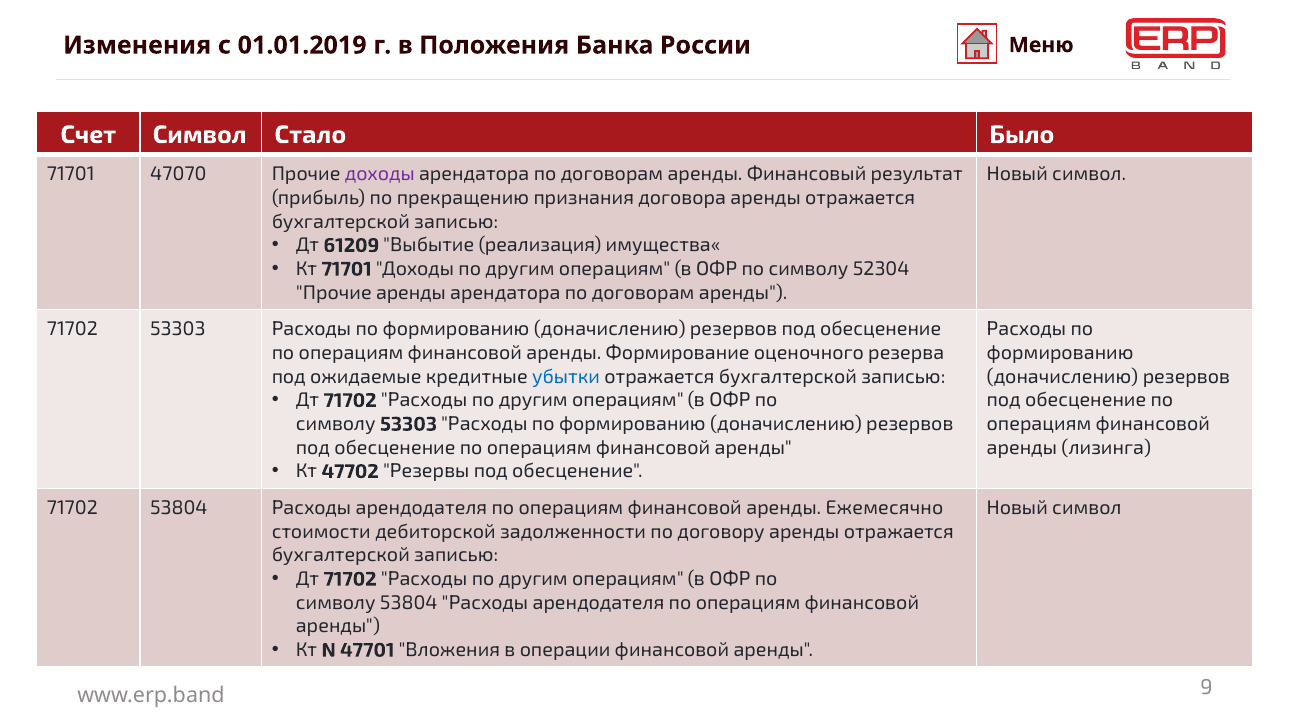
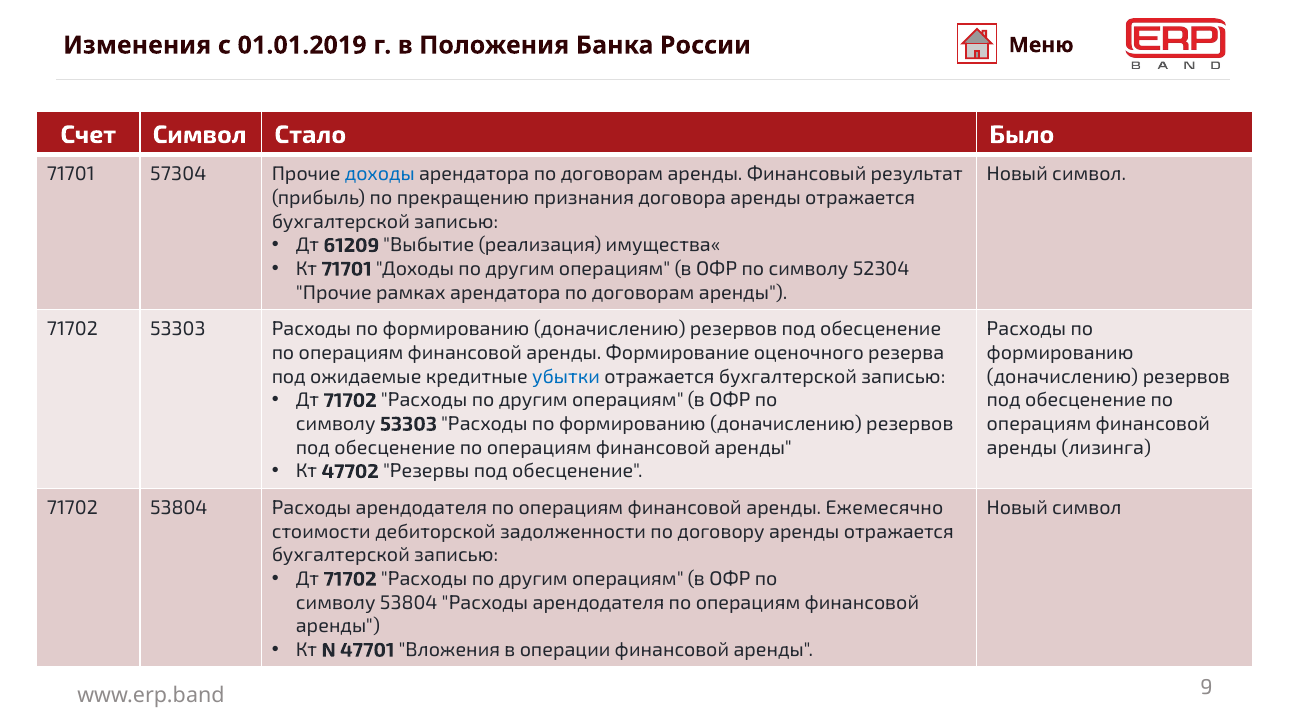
47070: 47070 -> 57304
доходы at (380, 174) colour: purple -> blue
Прочие аренды: аренды -> рамках
